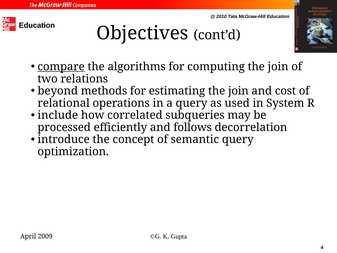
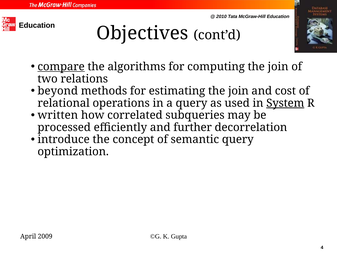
System underline: none -> present
include: include -> written
follows: follows -> further
